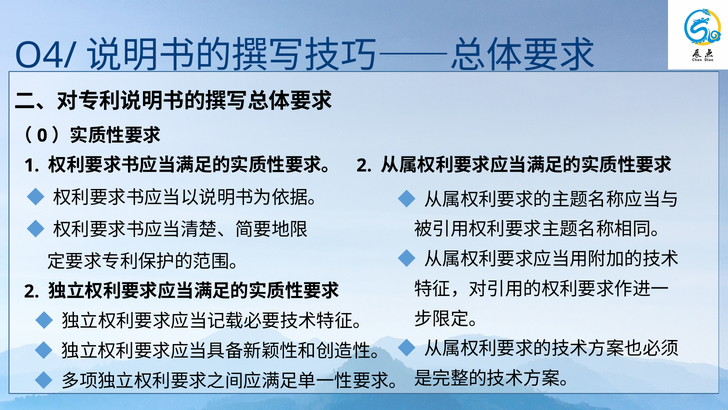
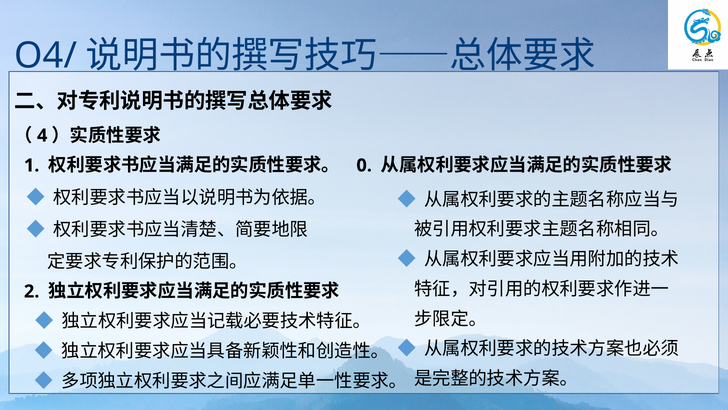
0: 0 -> 4
2 at (364, 165): 2 -> 0
